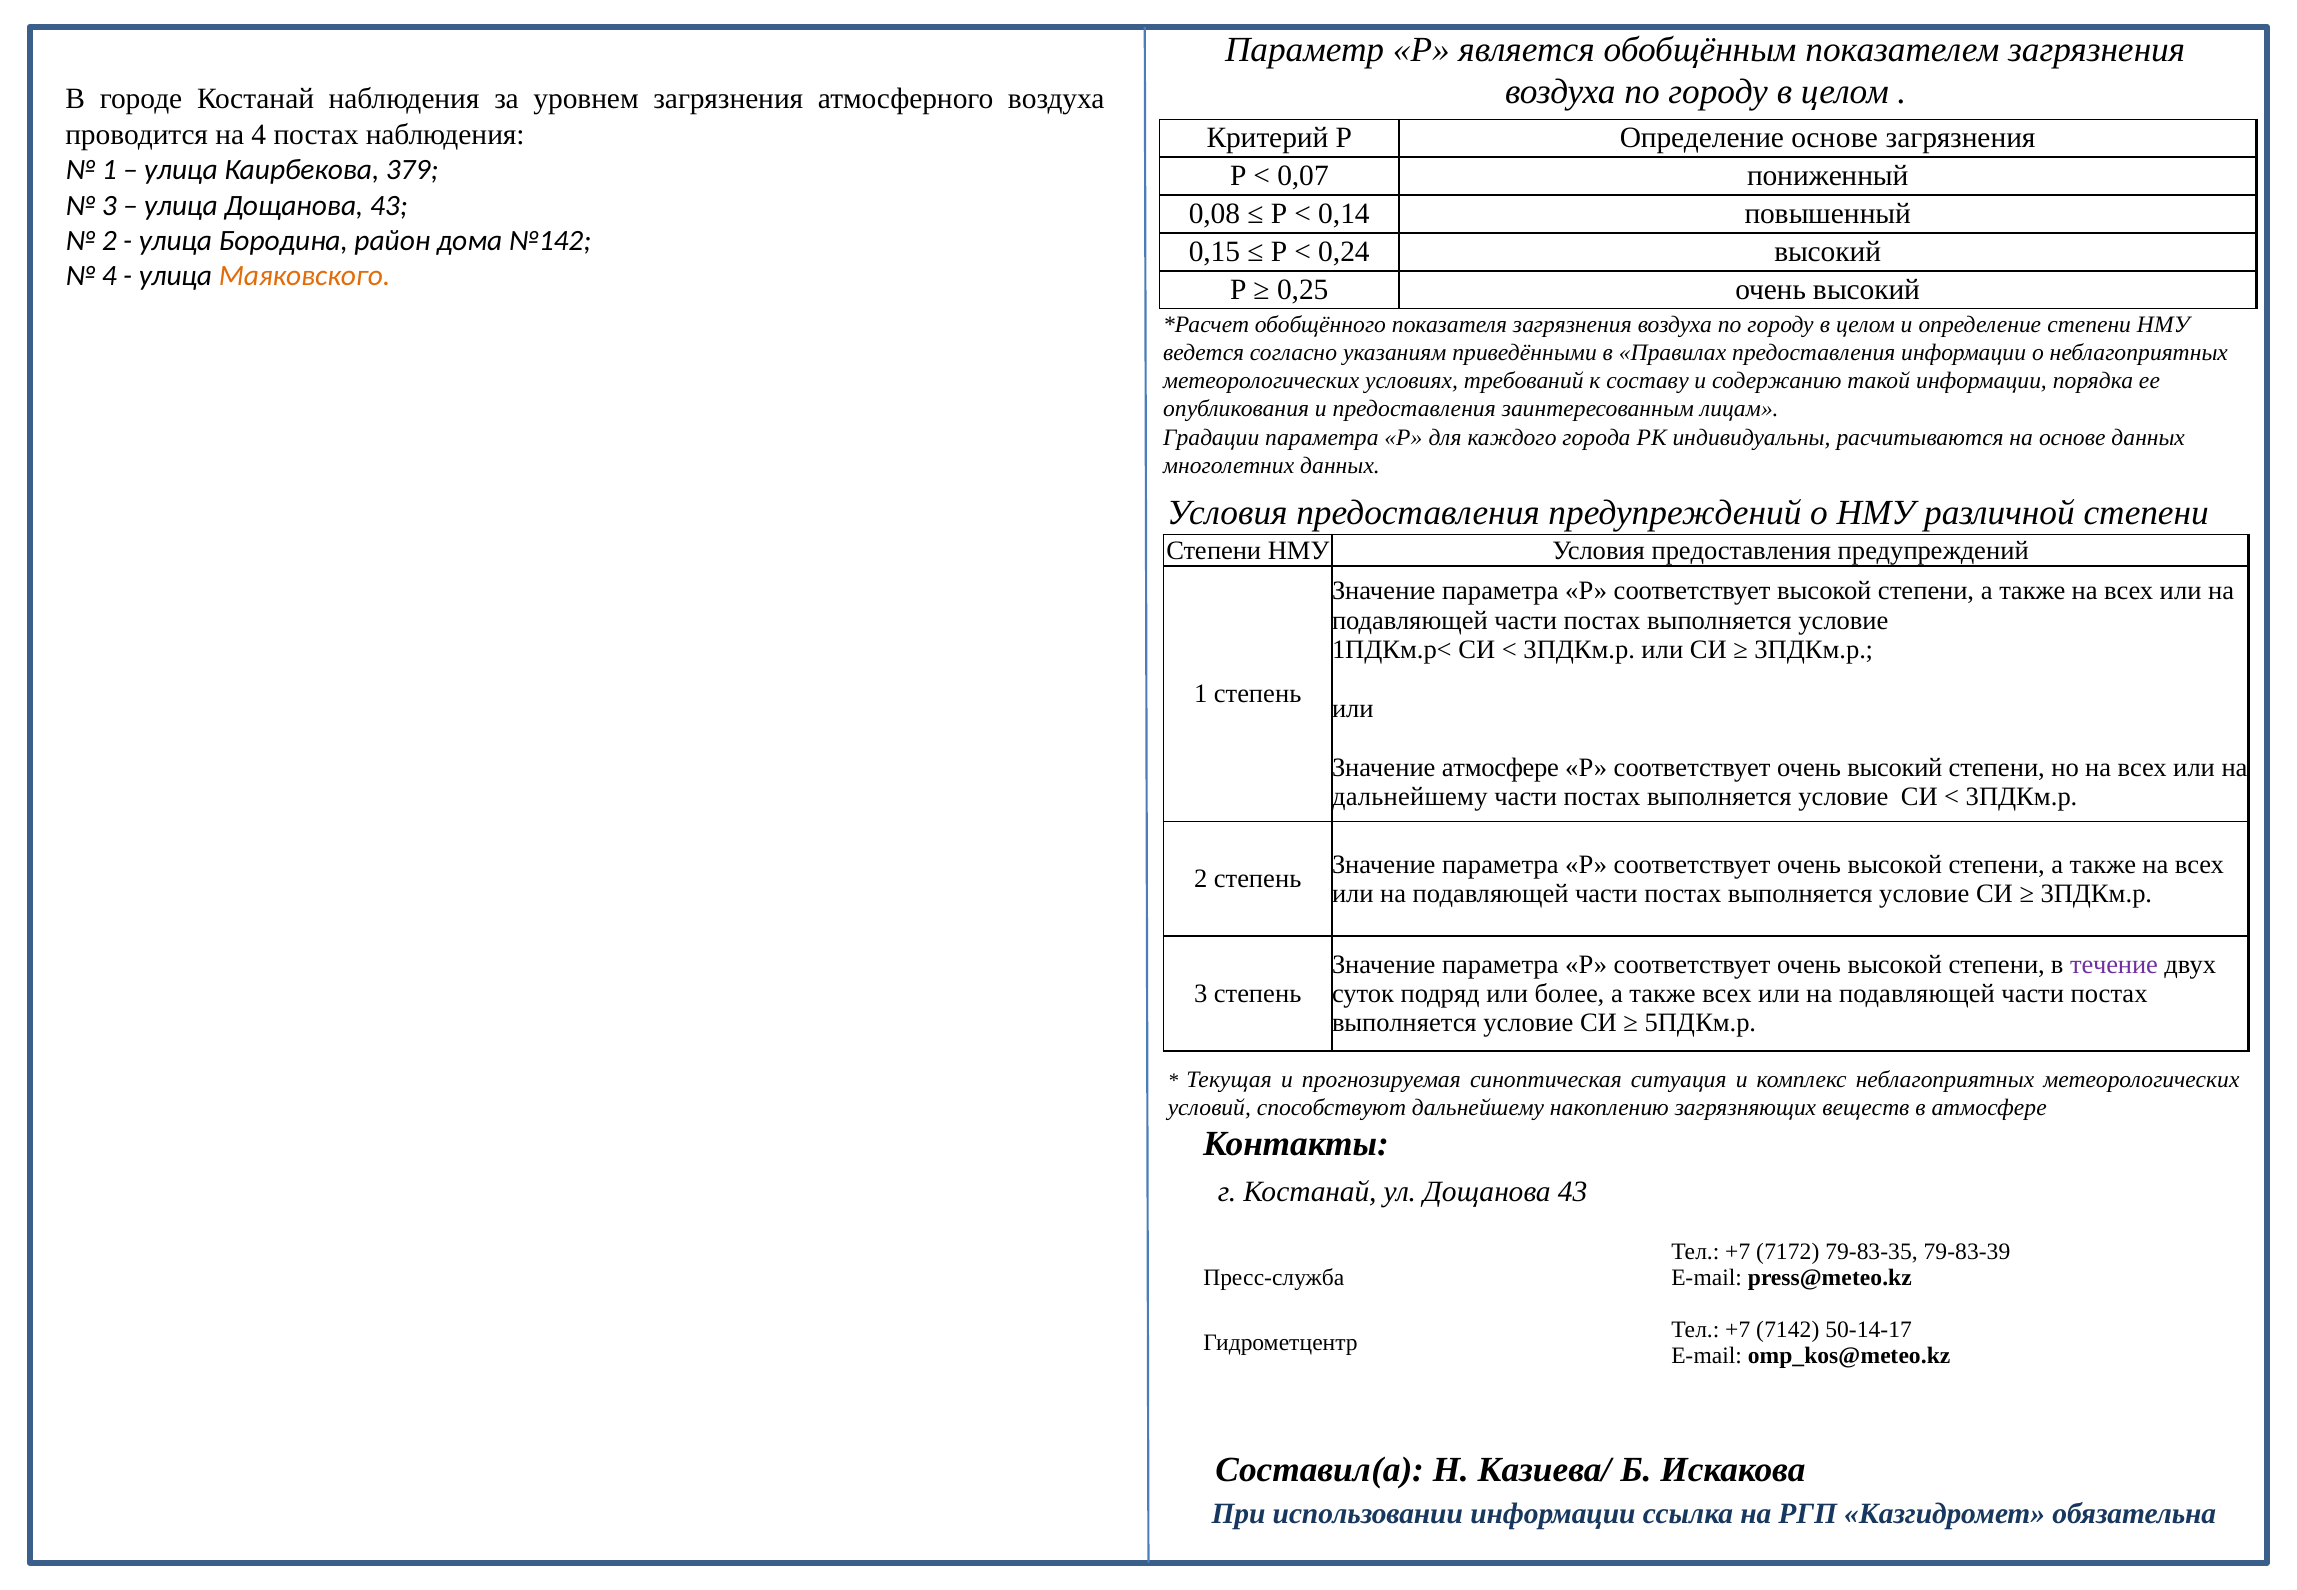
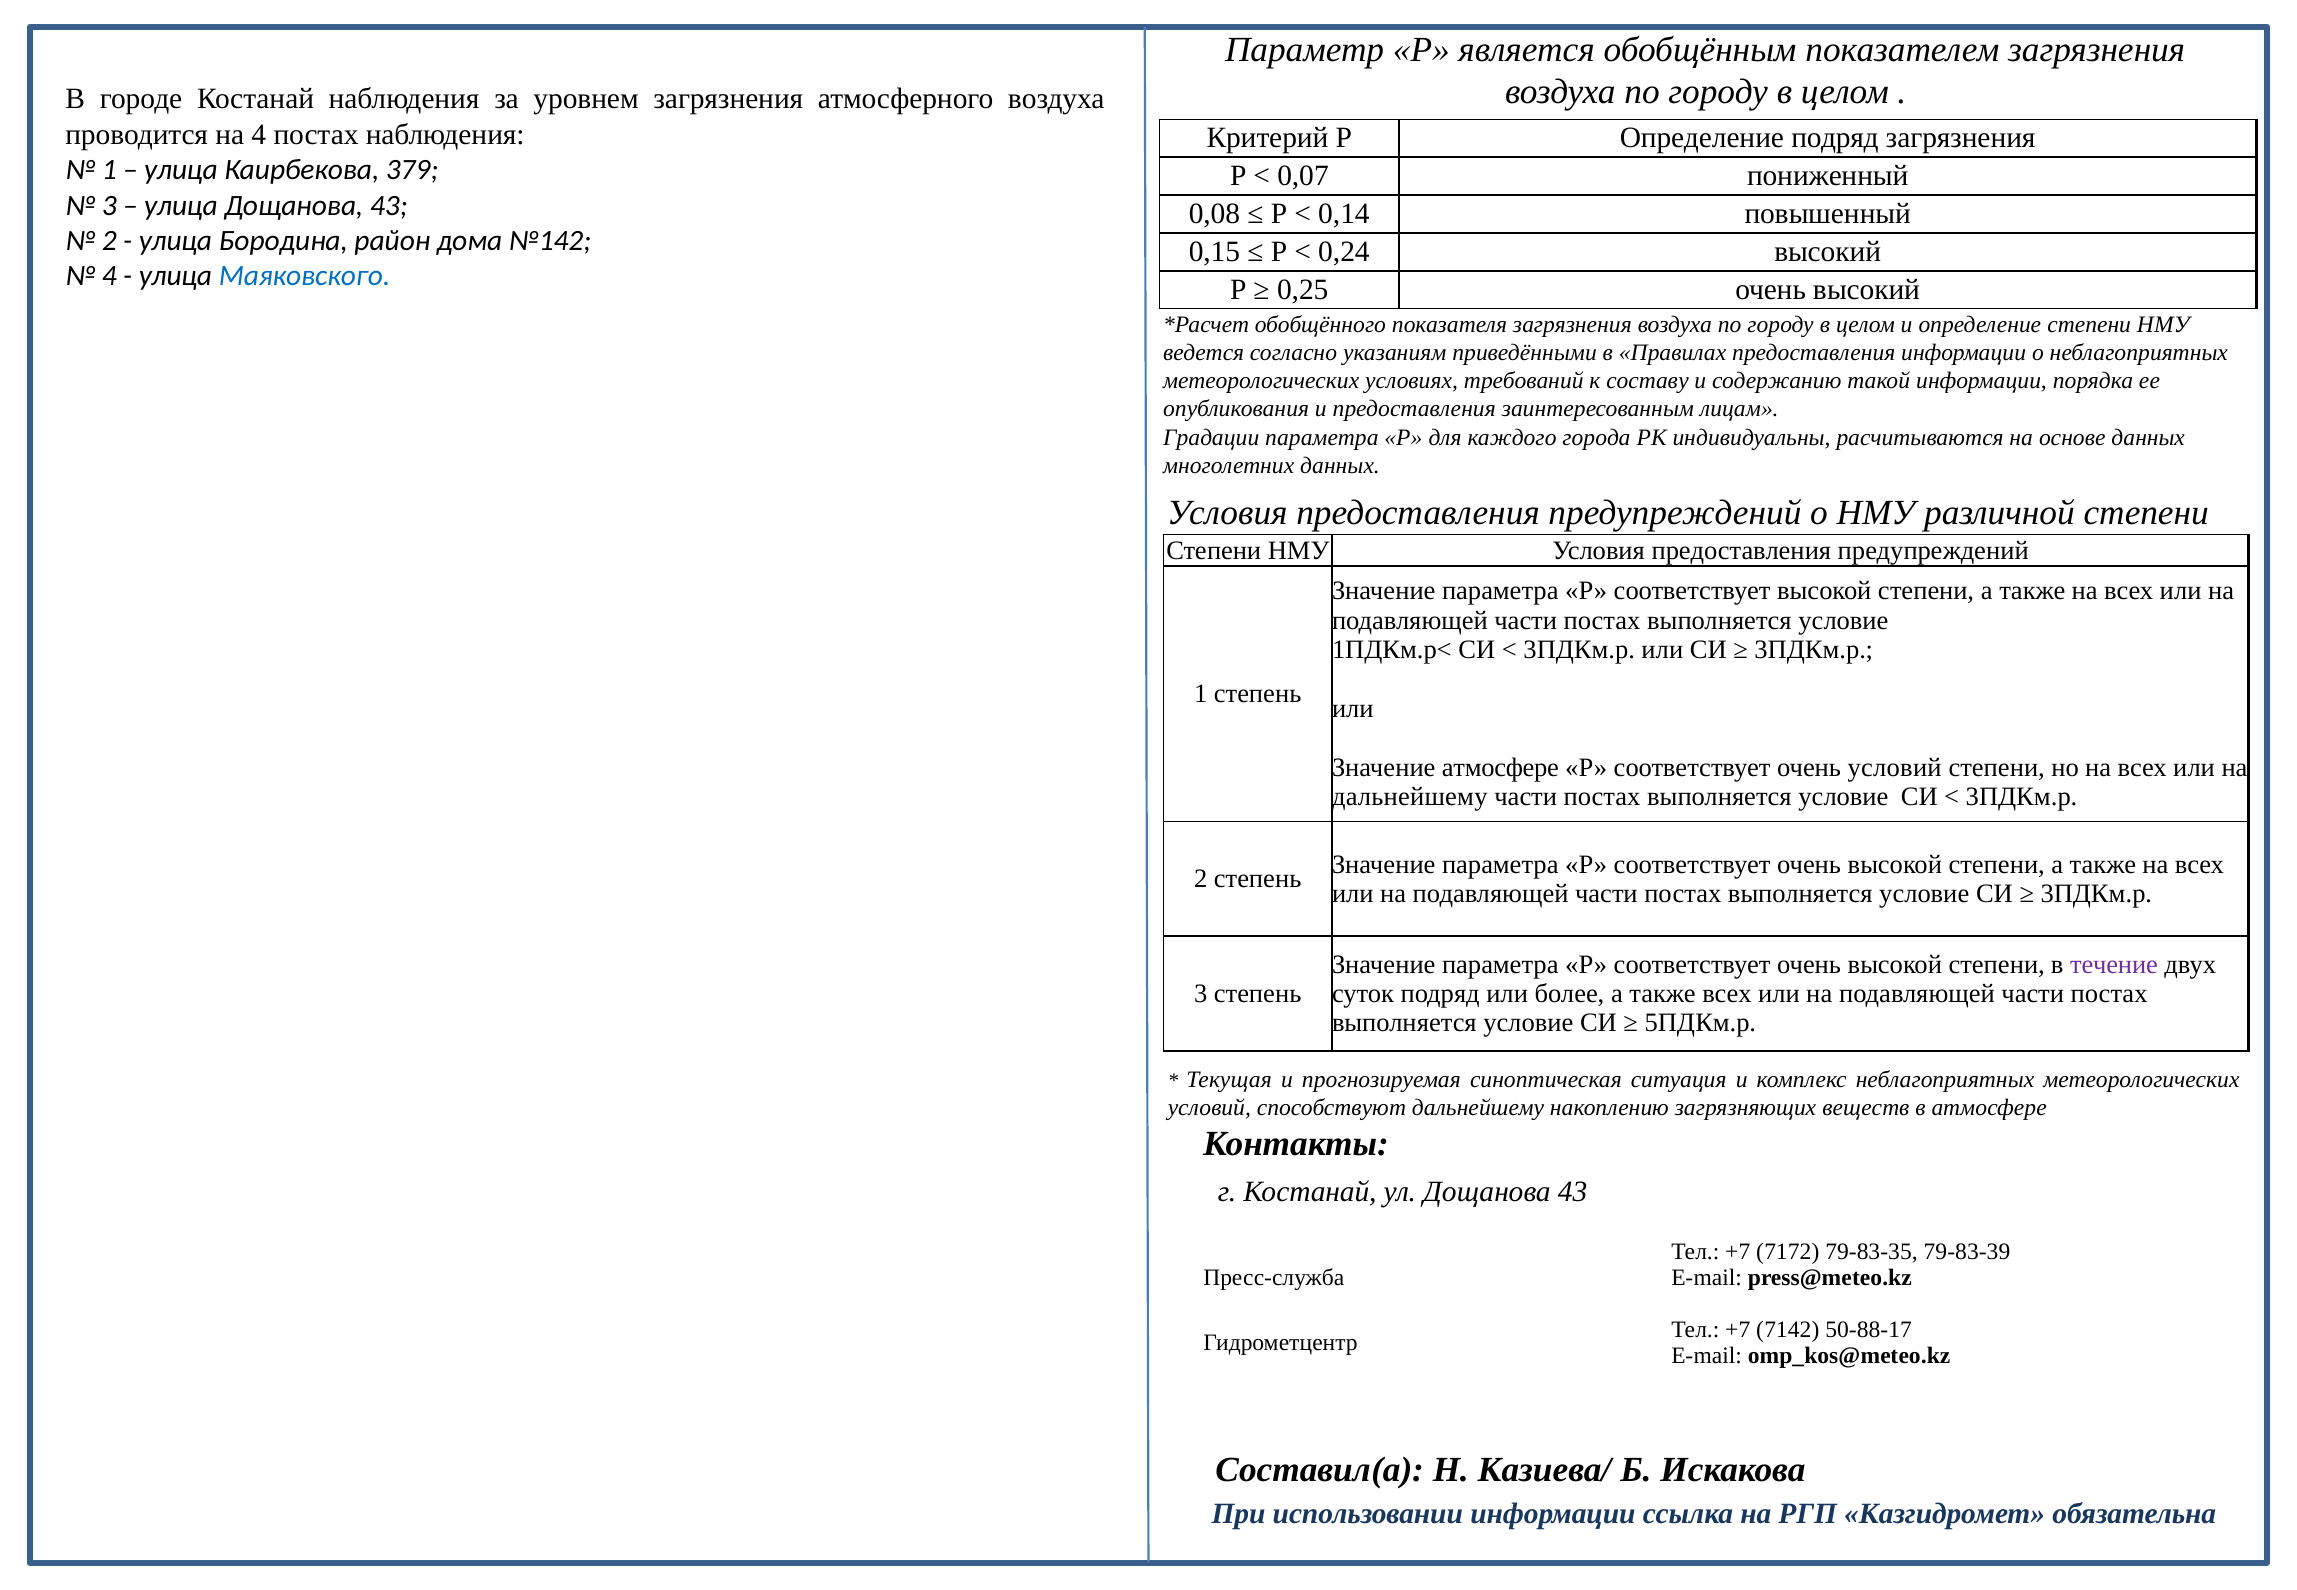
Определение основе: основе -> подряд
Маяковского colour: orange -> blue
соответствует очень высокий: высокий -> условий
50-14-17: 50-14-17 -> 50-88-17
